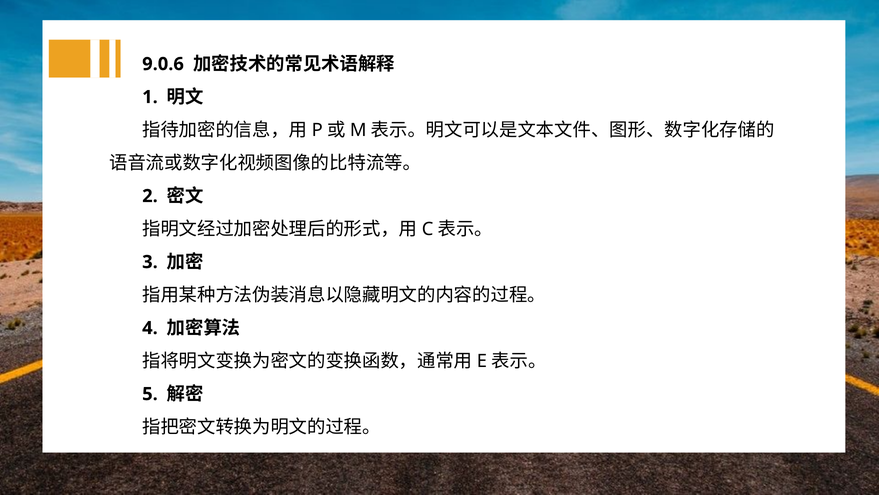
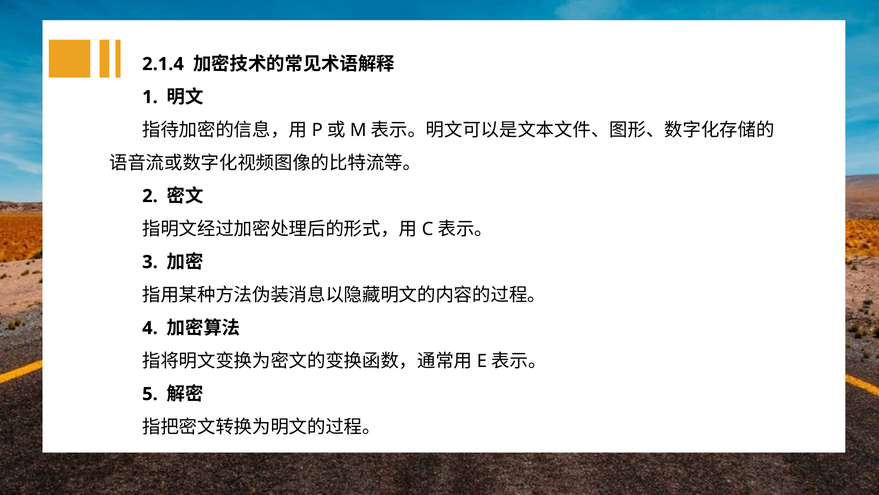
9.0.6: 9.0.6 -> 2.1.4
